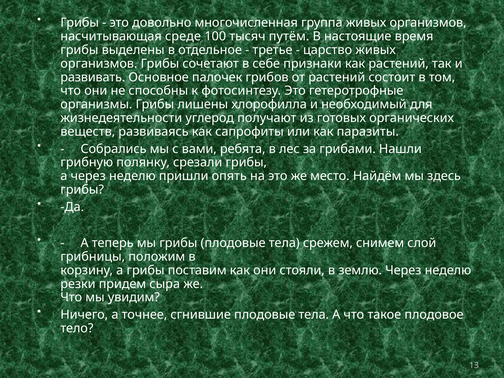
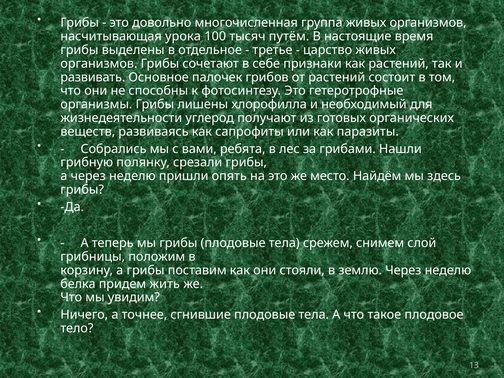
среде: среде -> урока
резки: резки -> белка
сыра: сыра -> жить
